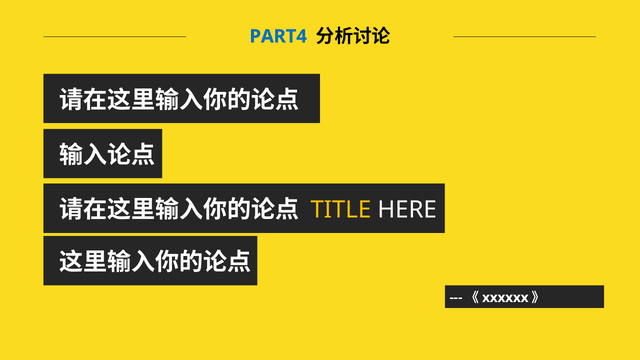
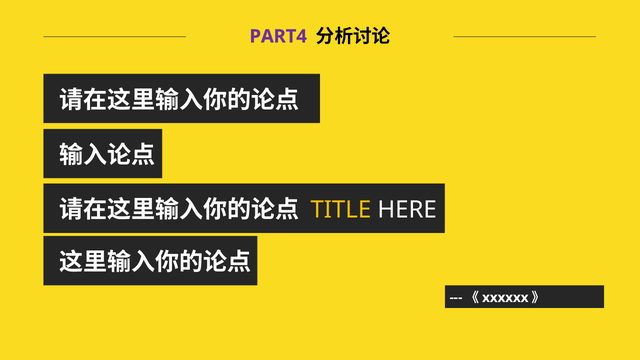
PART4 colour: blue -> purple
